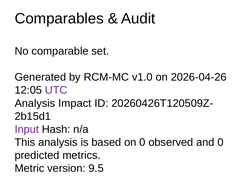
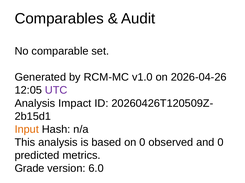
Input colour: purple -> orange
Metric: Metric -> Grade
9.5: 9.5 -> 6.0
